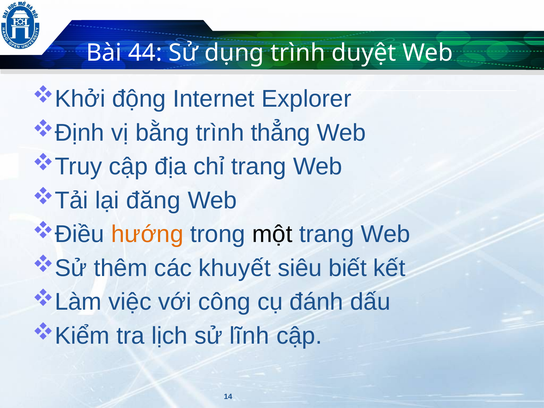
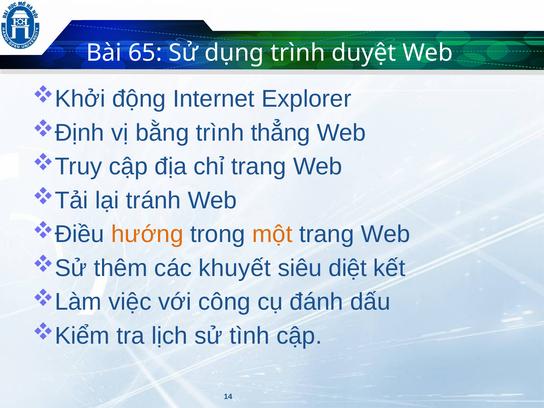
44: 44 -> 65
đăng: đăng -> tránh
một colour: black -> orange
biết: biết -> diệt
lĩnh: lĩnh -> tình
